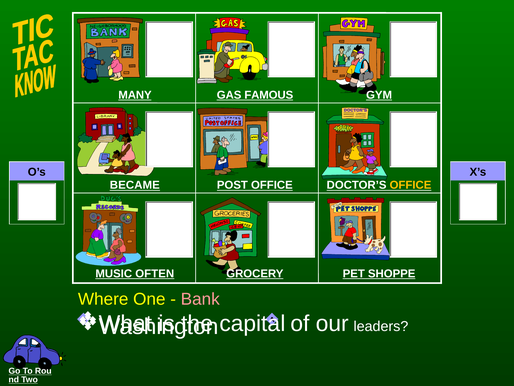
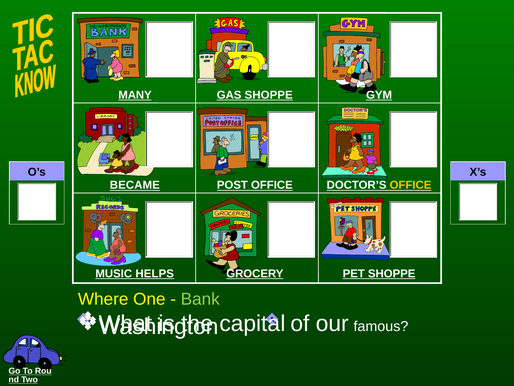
GAS FAMOUS: FAMOUS -> SHOPPE
OFTEN: OFTEN -> HELPS
Bank colour: pink -> light green
leaders: leaders -> famous
